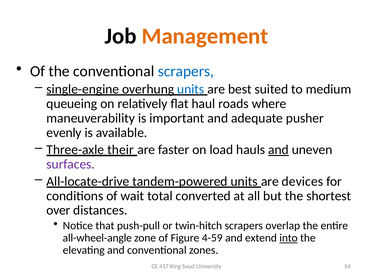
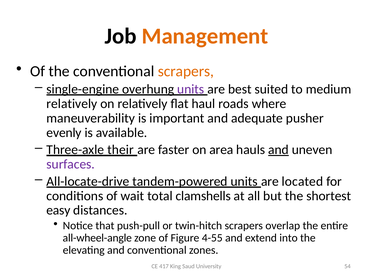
scrapers at (186, 71) colour: blue -> orange
units at (191, 89) colour: blue -> purple
queueing at (72, 104): queueing -> relatively
load: load -> area
devices: devices -> located
converted: converted -> clamshells
over: over -> easy
4-59: 4-59 -> 4-55
into underline: present -> none
